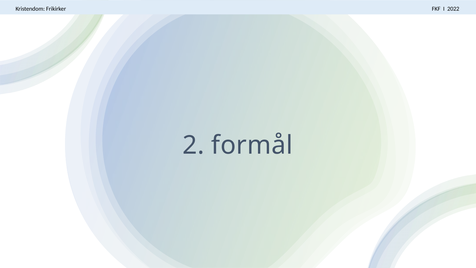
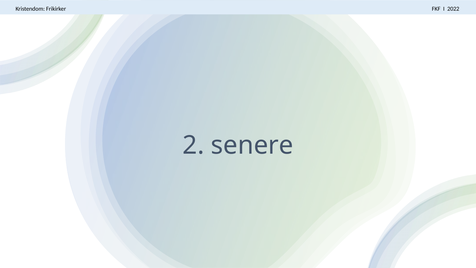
formål: formål -> senere
